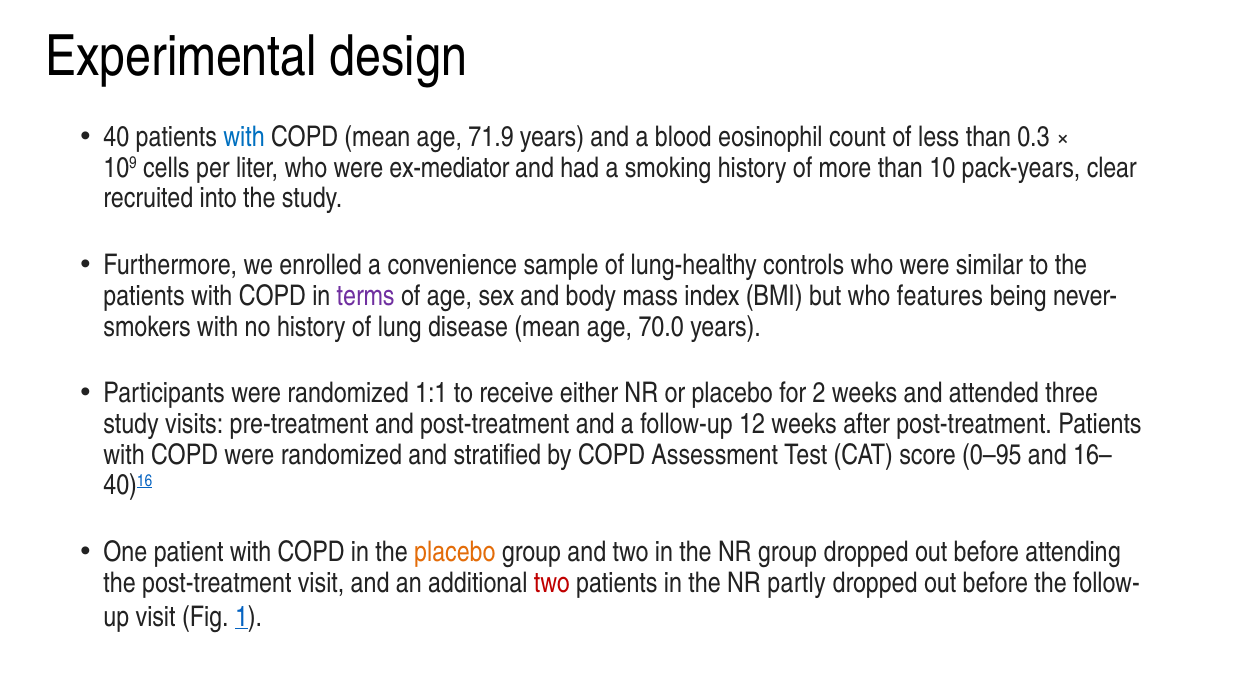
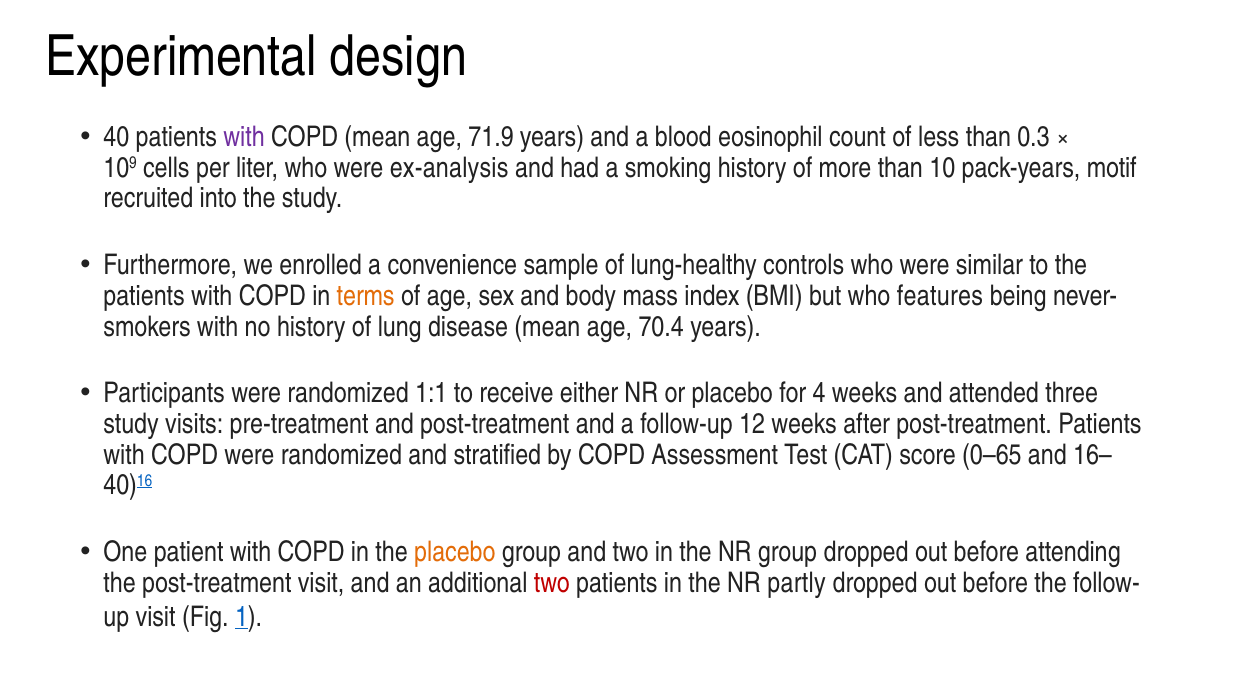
with at (244, 137) colour: blue -> purple
ex-mediator: ex-mediator -> ex-analysis
clear: clear -> motif
terms colour: purple -> orange
70.0: 70.0 -> 70.4
2: 2 -> 4
0–95: 0–95 -> 0–65
